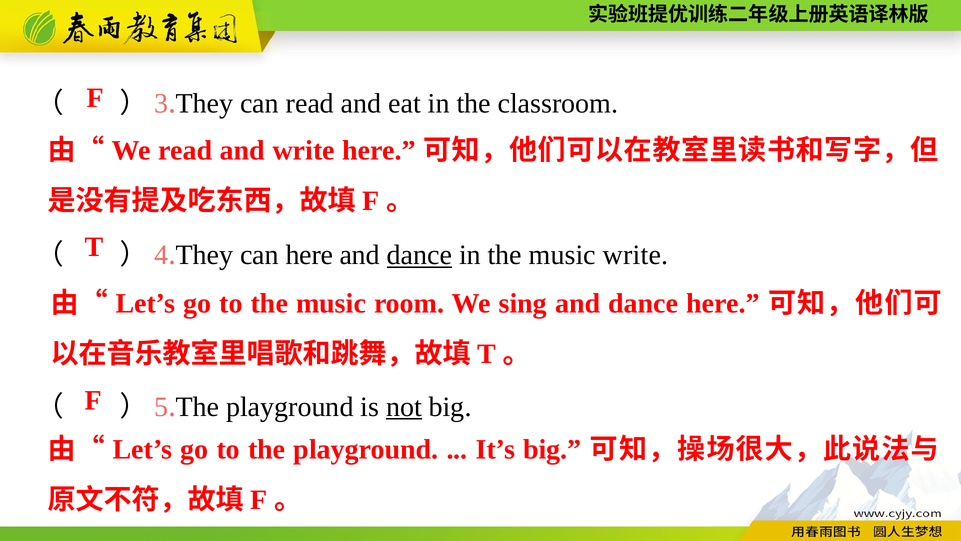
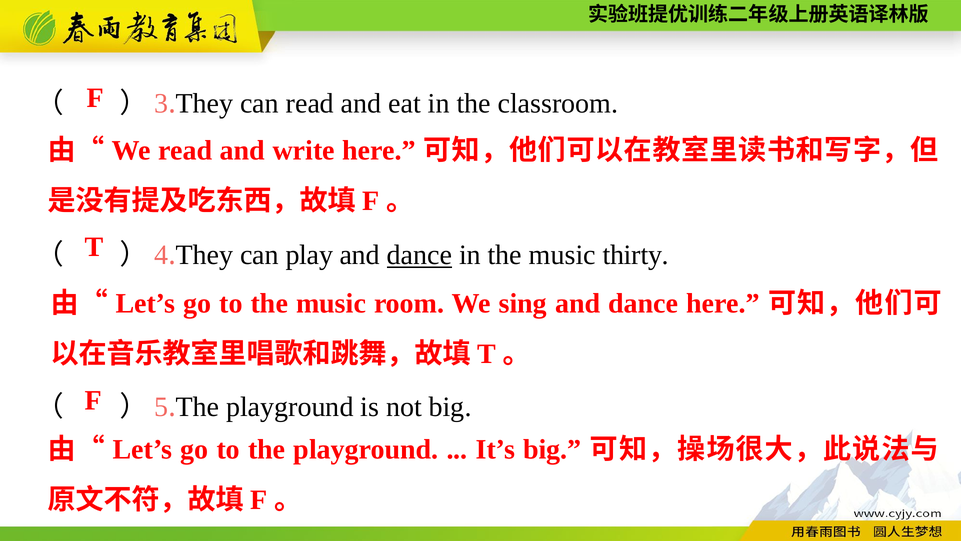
can here: here -> play
music write: write -> thirty
not underline: present -> none
